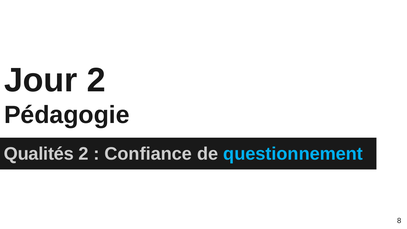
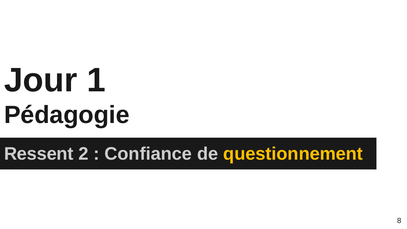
Jour 2: 2 -> 1
Qualités: Qualités -> Ressent
questionnement colour: light blue -> yellow
